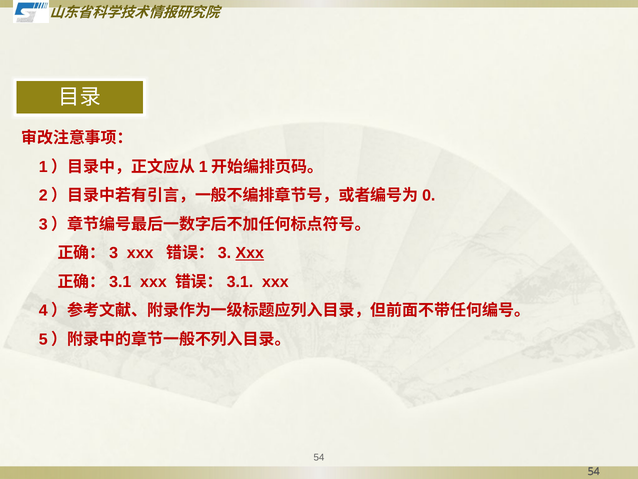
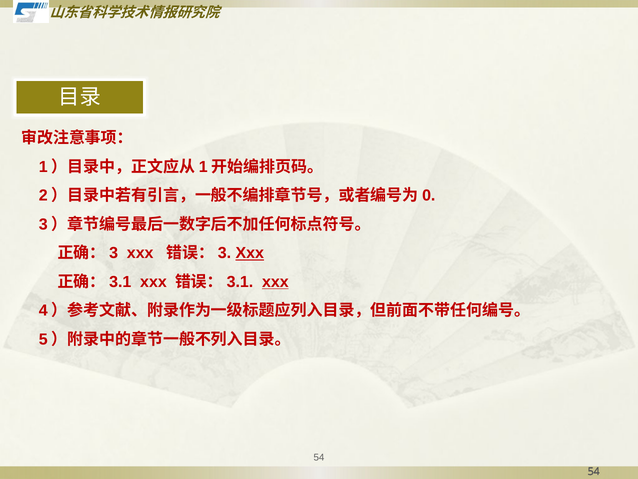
xxx at (275, 282) underline: none -> present
